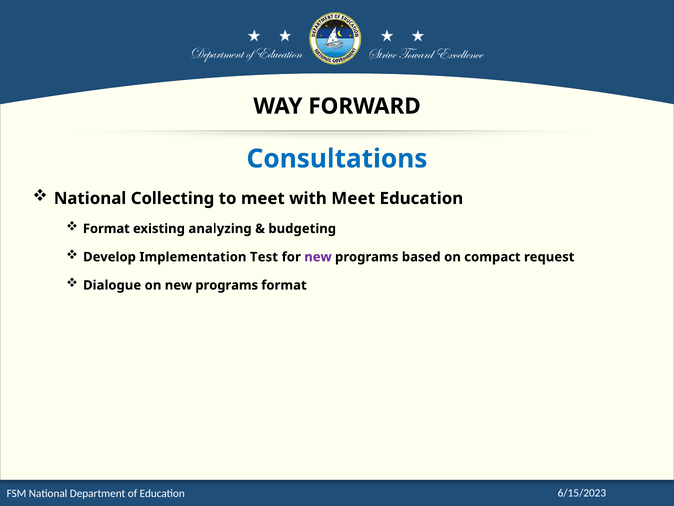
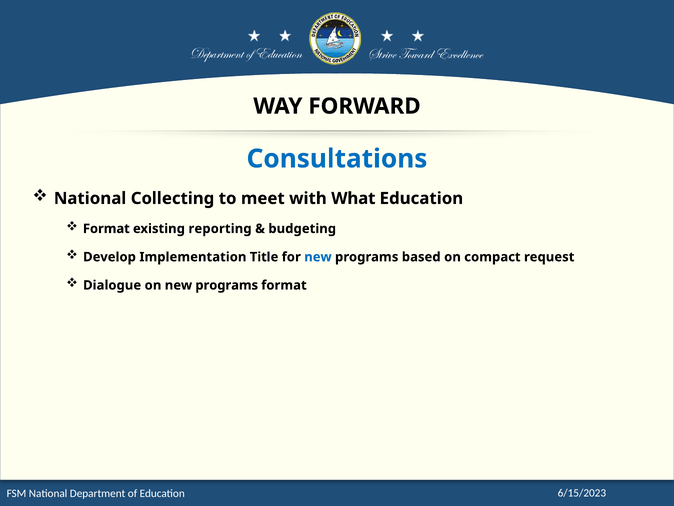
with Meet: Meet -> What
analyzing: analyzing -> reporting
Test: Test -> Title
new at (318, 257) colour: purple -> blue
